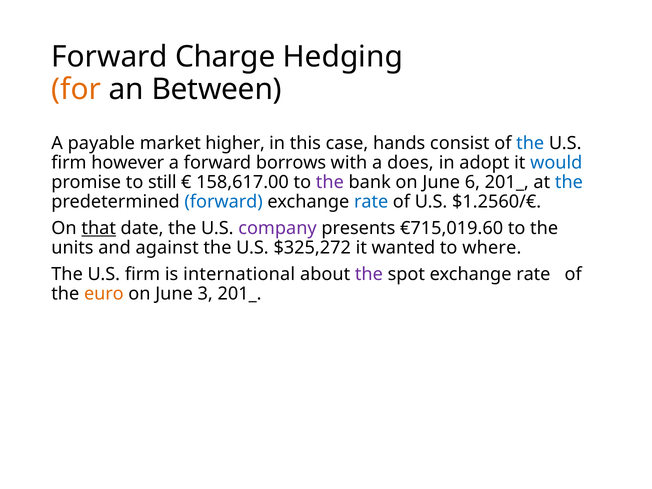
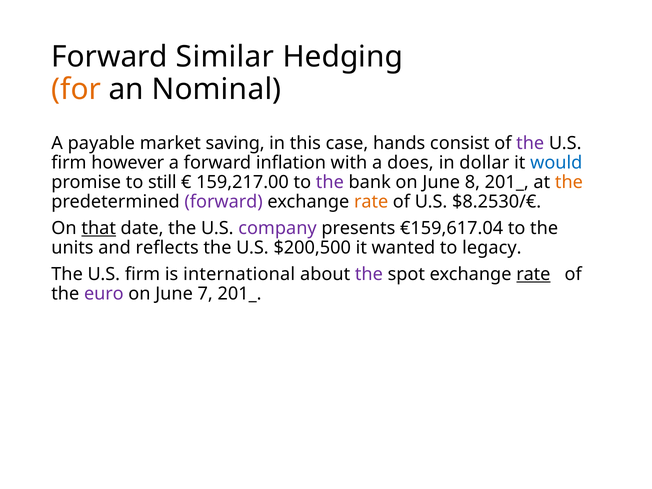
Charge: Charge -> Similar
Between: Between -> Nominal
higher: higher -> saving
the at (530, 143) colour: blue -> purple
borrows: borrows -> inflation
adopt: adopt -> dollar
158,617.00: 158,617.00 -> 159,217.00
6: 6 -> 8
the at (569, 182) colour: blue -> orange
forward at (224, 202) colour: blue -> purple
rate at (371, 202) colour: blue -> orange
$1.2560/€: $1.2560/€ -> $8.2530/€
€715,019.60: €715,019.60 -> €159,617.04
against: against -> reflects
$325,272: $325,272 -> $200,500
where: where -> legacy
rate at (533, 274) underline: none -> present
euro colour: orange -> purple
3: 3 -> 7
